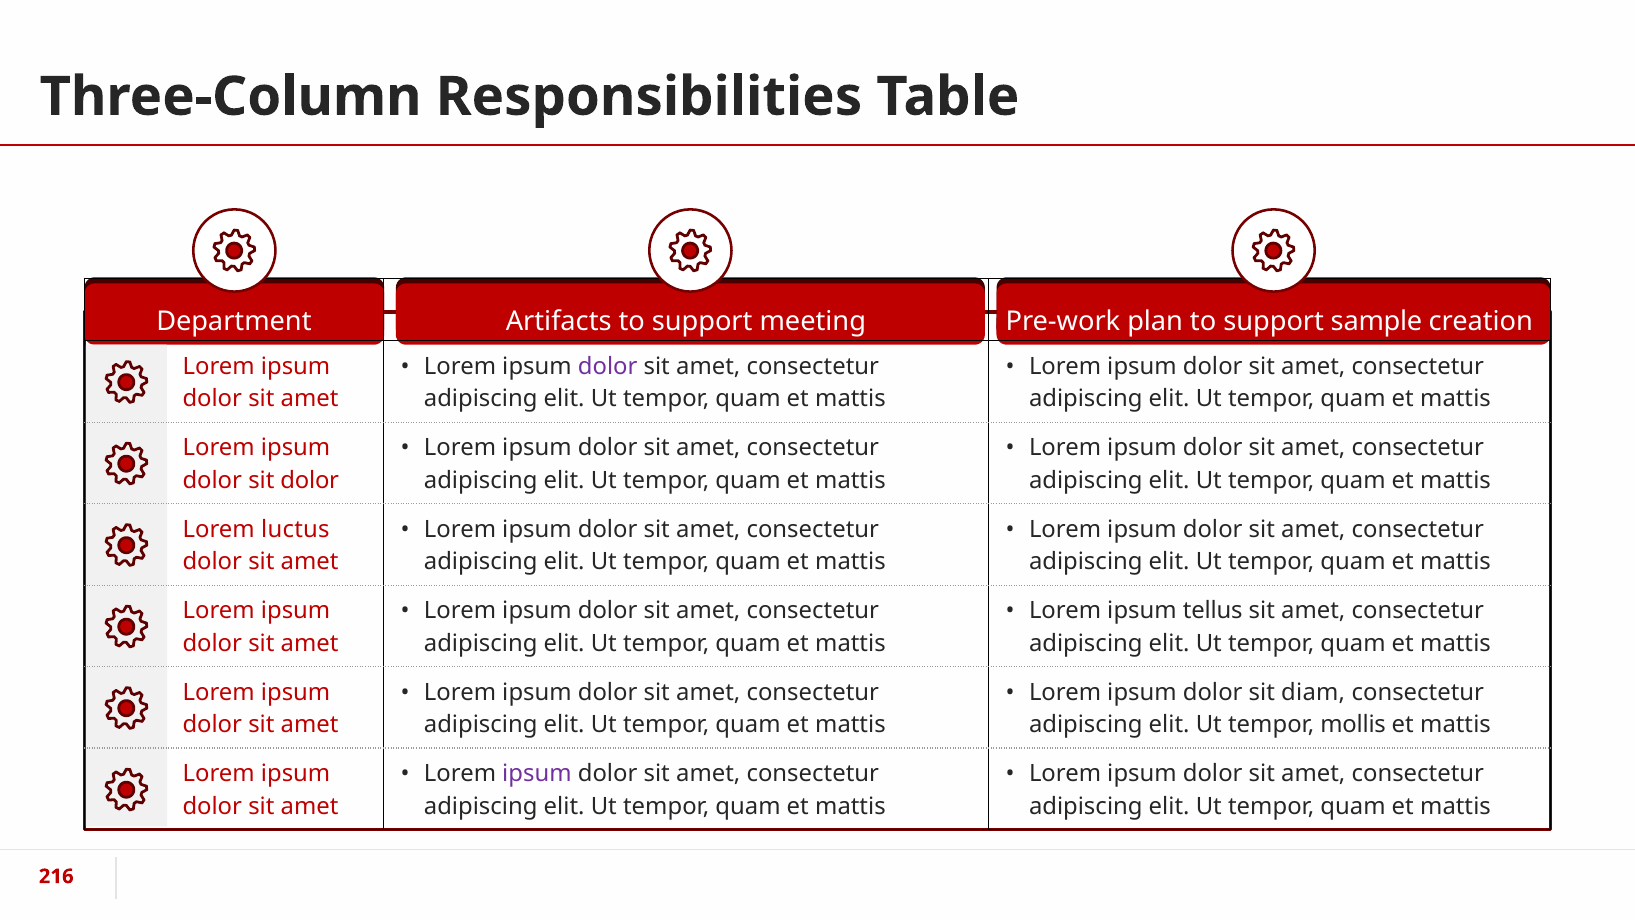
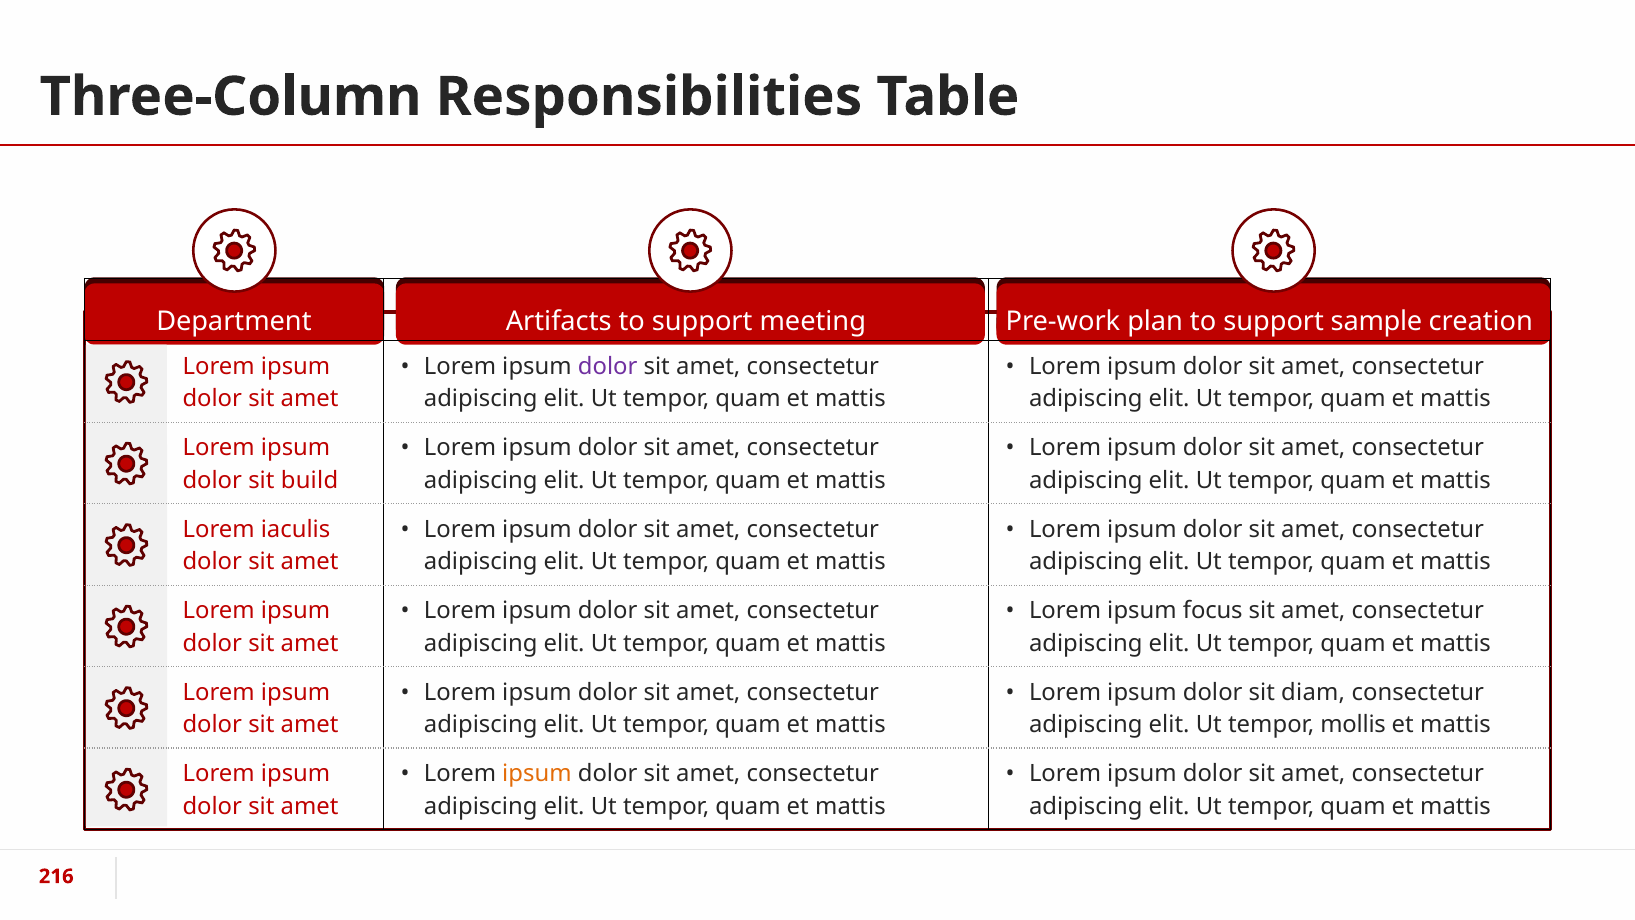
sit dolor: dolor -> build
luctus: luctus -> iaculis
tellus: tellus -> focus
ipsum at (537, 774) colour: purple -> orange
